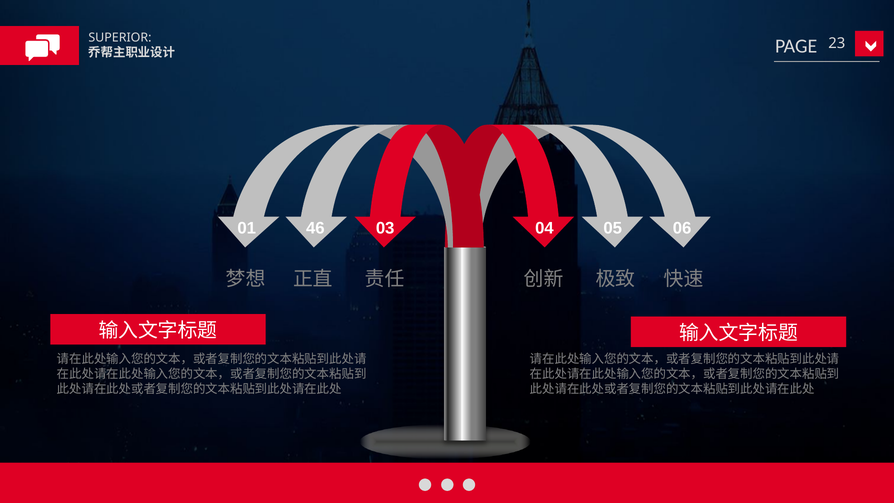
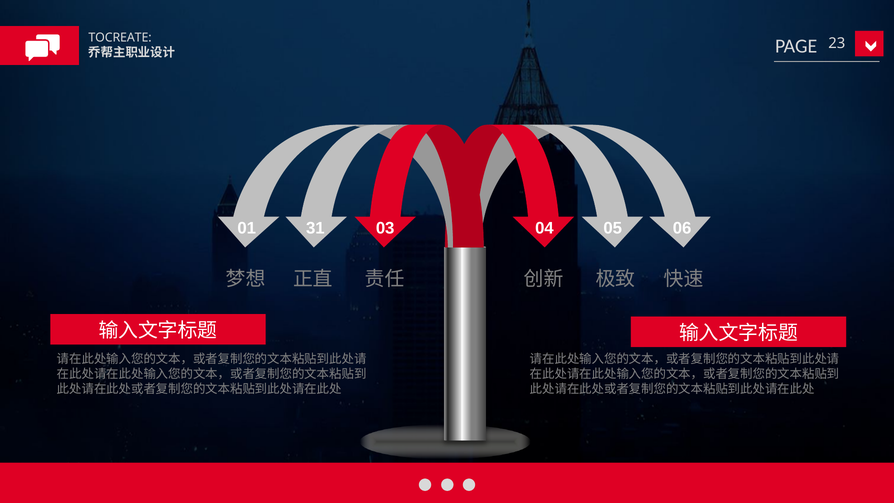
SUPERIOR: SUPERIOR -> TOCREATE
46: 46 -> 31
